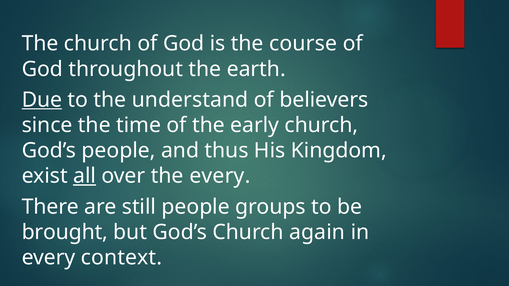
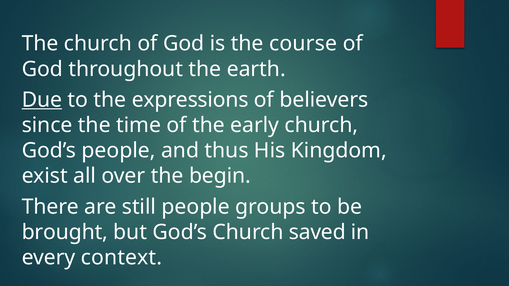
understand: understand -> expressions
all underline: present -> none
the every: every -> begin
again: again -> saved
